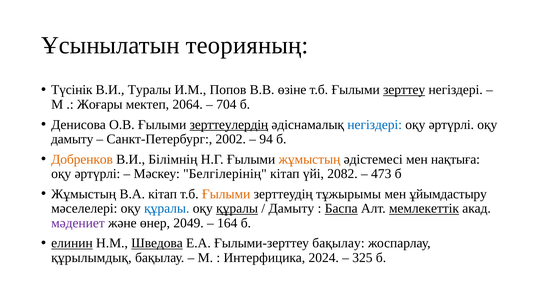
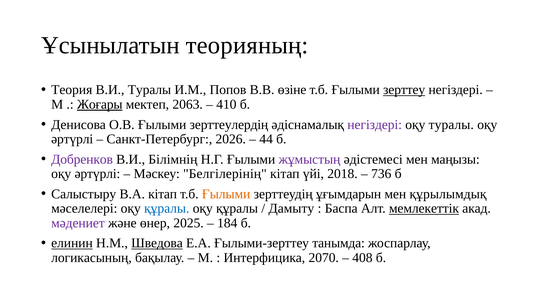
Түсінік: Түсінік -> Теория
Жоғары underline: none -> present
2064: 2064 -> 2063
704: 704 -> 410
зерттеулердің underline: present -> none
негіздері at (375, 125) colour: blue -> purple
әртүрлі at (451, 125): әртүрлі -> туралы
дамыту at (72, 139): дамыту -> әртүрлі
2002: 2002 -> 2026
94: 94 -> 44
Добренков colour: orange -> purple
жұмыстың at (309, 159) colour: orange -> purple
нақтыға: нақтыға -> маңызы
2082: 2082 -> 2018
473: 473 -> 736
Жұмыстың at (84, 194): Жұмыстың -> Салыстыру
тұжырымы: тұжырымы -> ұғымдарын
ұйымдастыру: ұйымдастыру -> құрылымдық
құралы at (237, 209) underline: present -> none
Баспа underline: present -> none
2049: 2049 -> 2025
164: 164 -> 184
Ғылыми-зерттеу бақылау: бақылау -> танымда
құрылымдық: құрылымдық -> логикасының
2024: 2024 -> 2070
325: 325 -> 408
